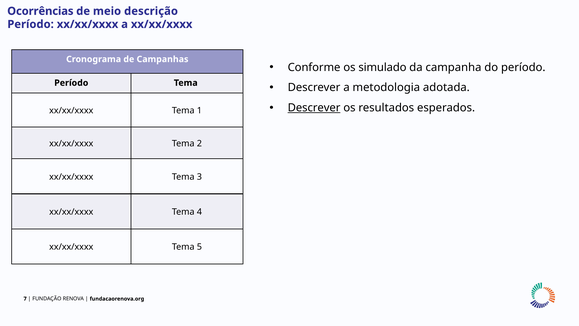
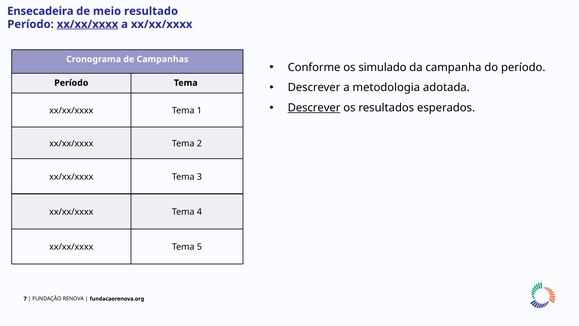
Ocorrências: Ocorrências -> Ensecadeira
descrição: descrição -> resultado
xx/xx/xxxx at (88, 24) underline: none -> present
